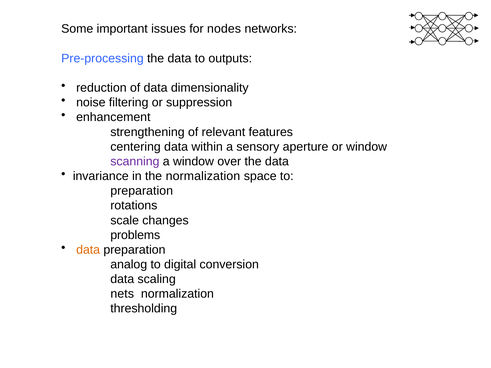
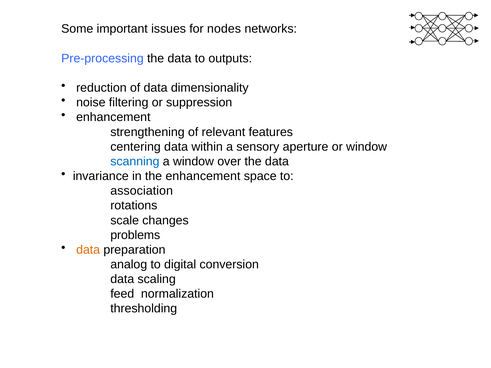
scanning colour: purple -> blue
the normalization: normalization -> enhancement
preparation at (142, 191): preparation -> association
nets: nets -> feed
